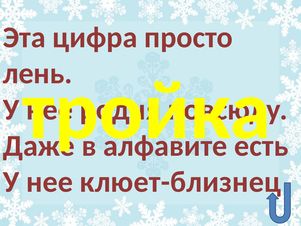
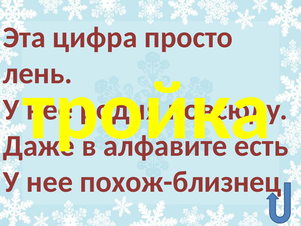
клюет-близнец: клюет-близнец -> похож-близнец
